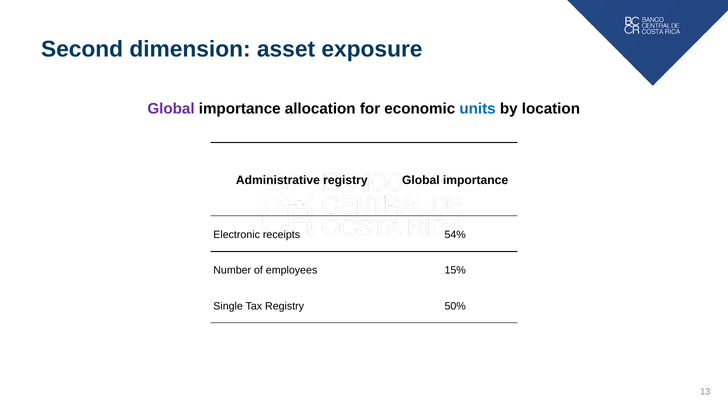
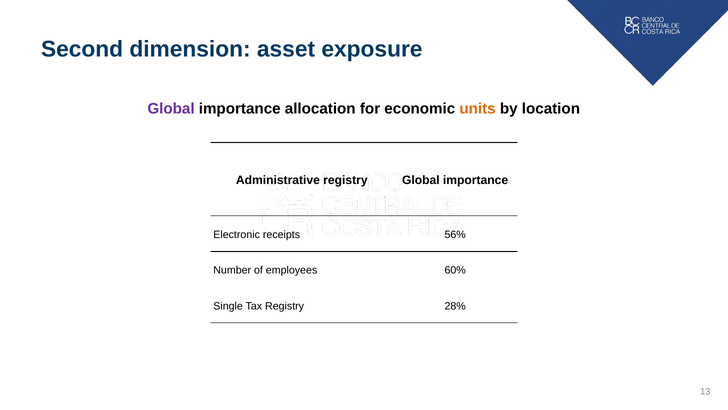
units colour: blue -> orange
54%: 54% -> 56%
15%: 15% -> 60%
50%: 50% -> 28%
